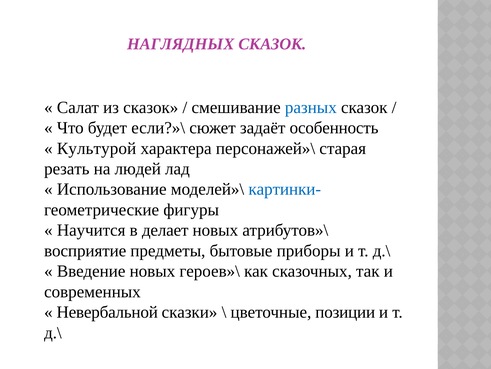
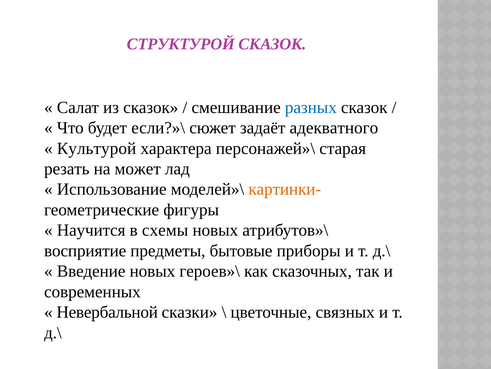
НАГЛЯДНЫХ: НАГЛЯДНЫХ -> СТРУКТУРОЙ
особенность: особенность -> адекватного
людей: людей -> может
картинки- colour: blue -> orange
делает: делает -> схемы
позиции: позиции -> связных
